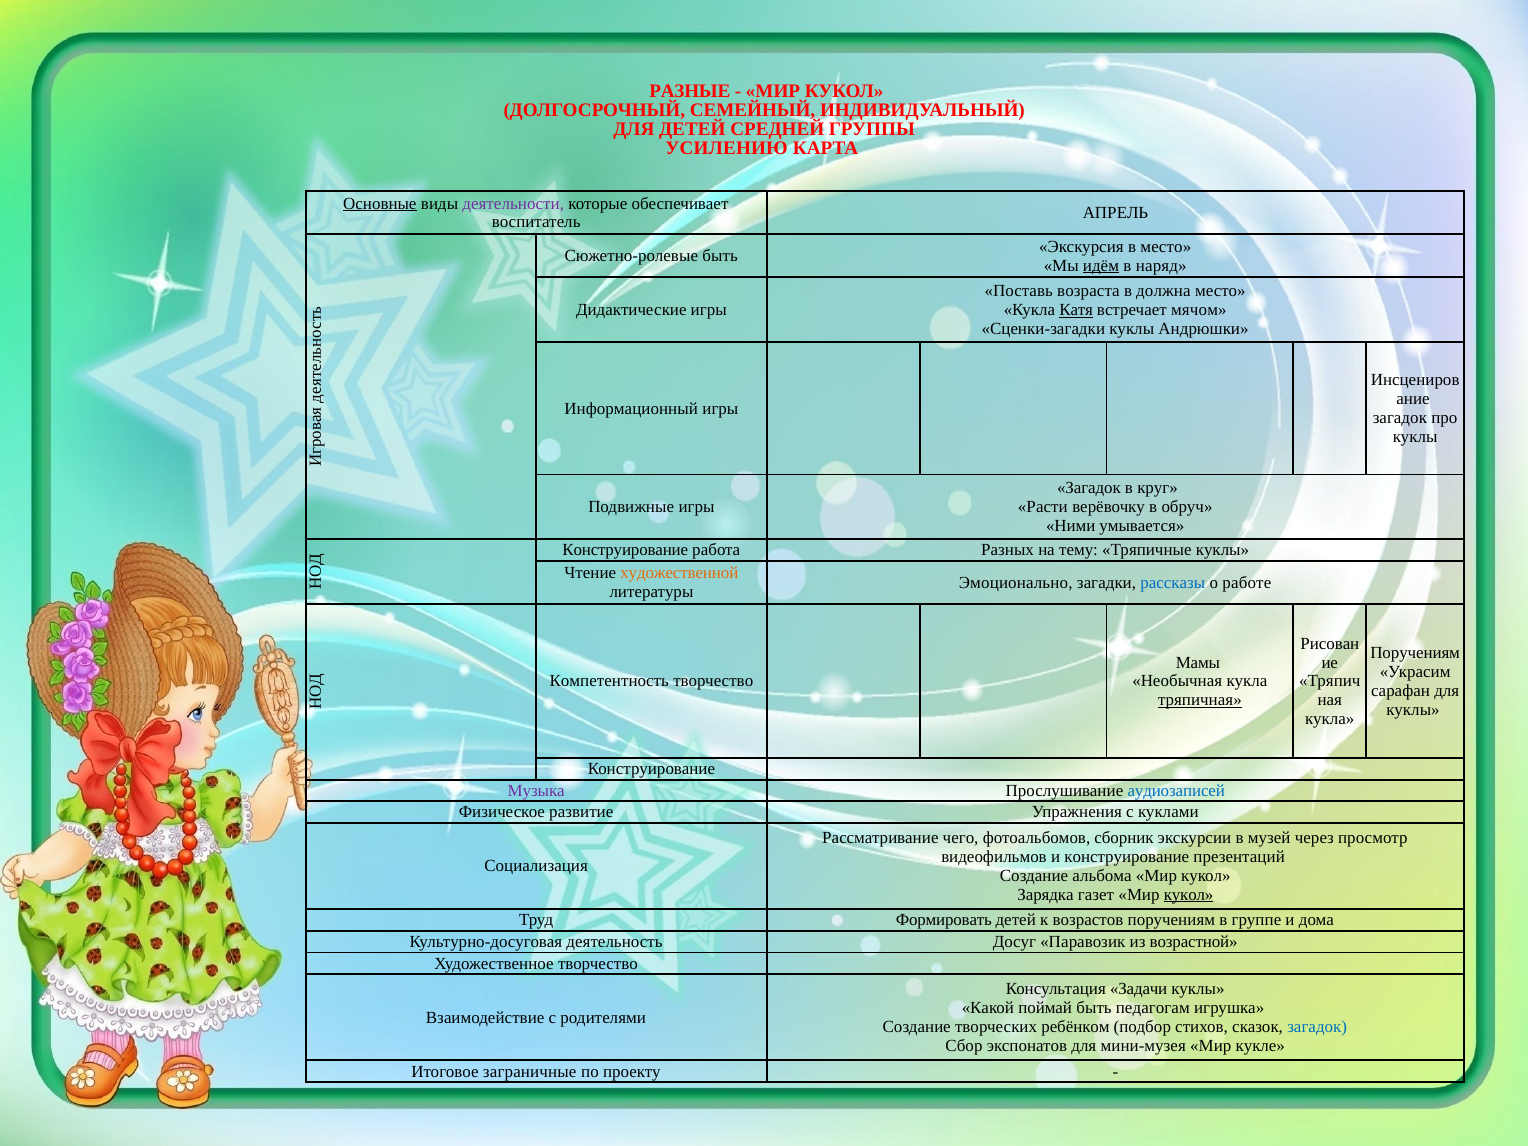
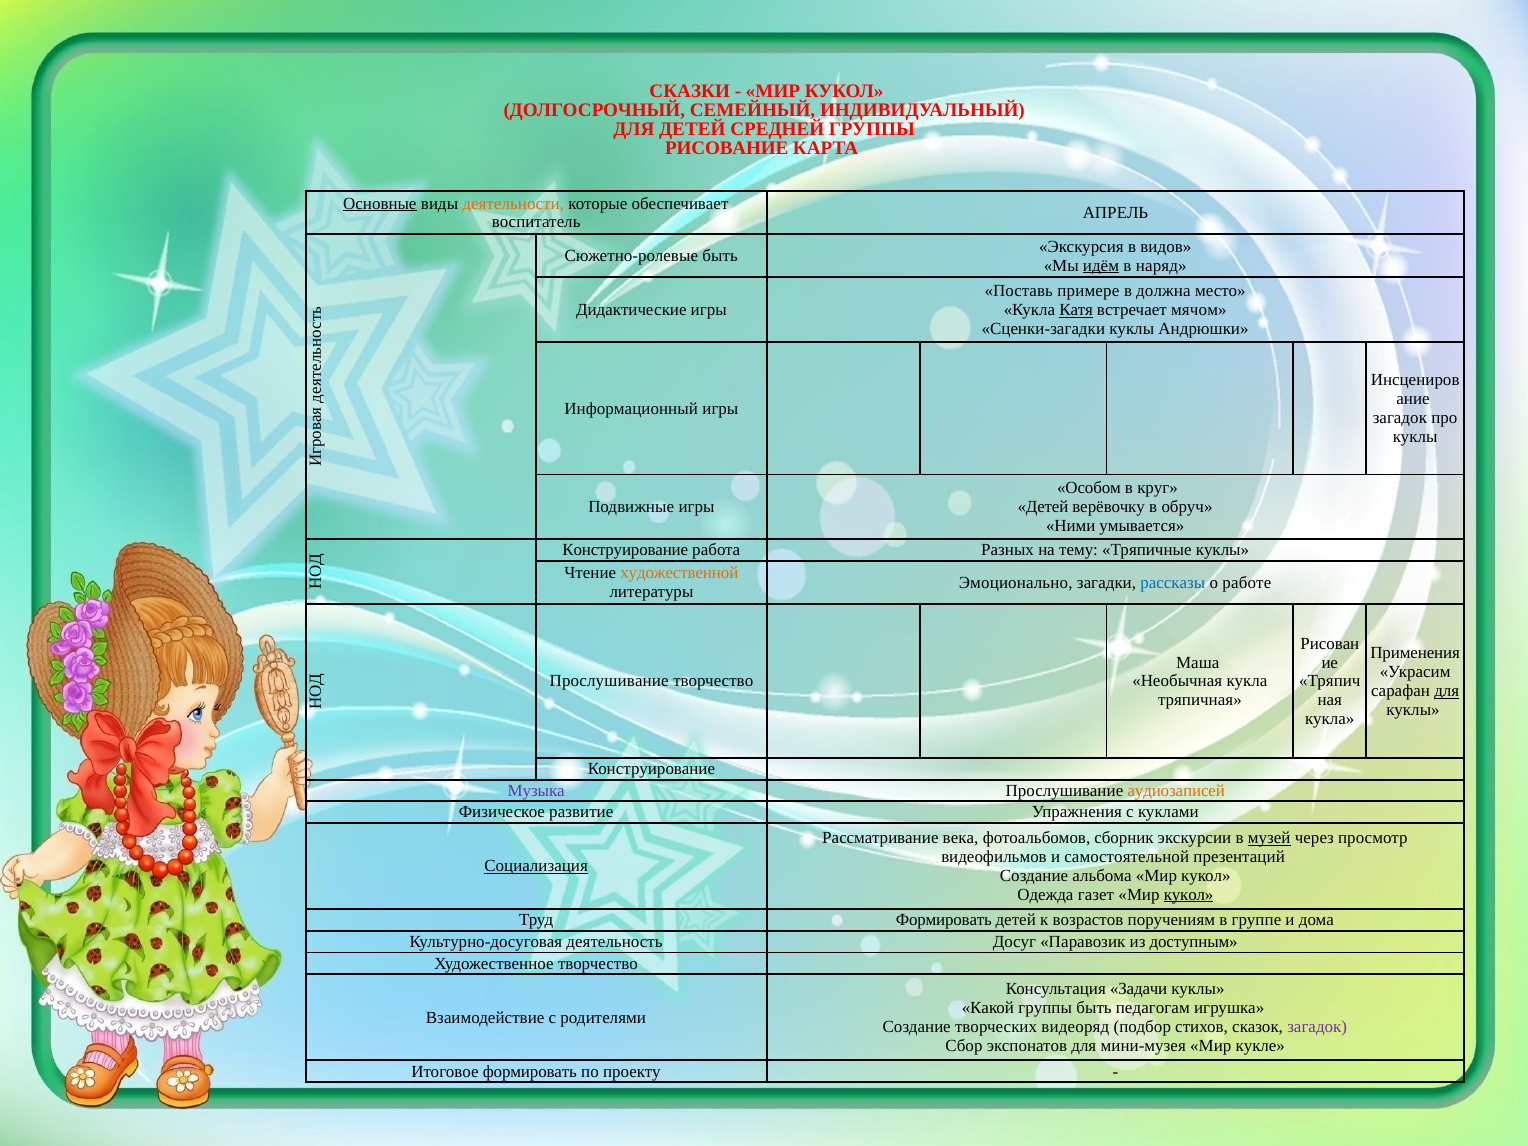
РАЗНЫЕ: РАЗНЫЕ -> СКАЗКИ
УСИЛЕНИЮ: УСИЛЕНИЮ -> РИСОВАНИЕ
деятельности colour: purple -> orange
в место: место -> видов
возраста: возраста -> примере
Загадок at (1089, 488): Загадок -> Особом
Расти at (1043, 507): Расти -> Детей
Поручениям at (1415, 653): Поручениям -> Применения
Мамы: Мамы -> Маша
Компетентность at (609, 681): Компетентность -> Прослушивание
для at (1447, 691) underline: none -> present
тряпичная underline: present -> none
аудиозаписей colour: blue -> orange
чего: чего -> века
музей underline: none -> present
и конструирование: конструирование -> самостоятельной
Социализация underline: none -> present
Зарядка: Зарядка -> Одежда
возрастной: возрастной -> доступным
Какой поймай: поймай -> группы
ребёнком: ребёнком -> видеоряд
загадок at (1317, 1027) colour: blue -> purple
Итоговое заграничные: заграничные -> формировать
